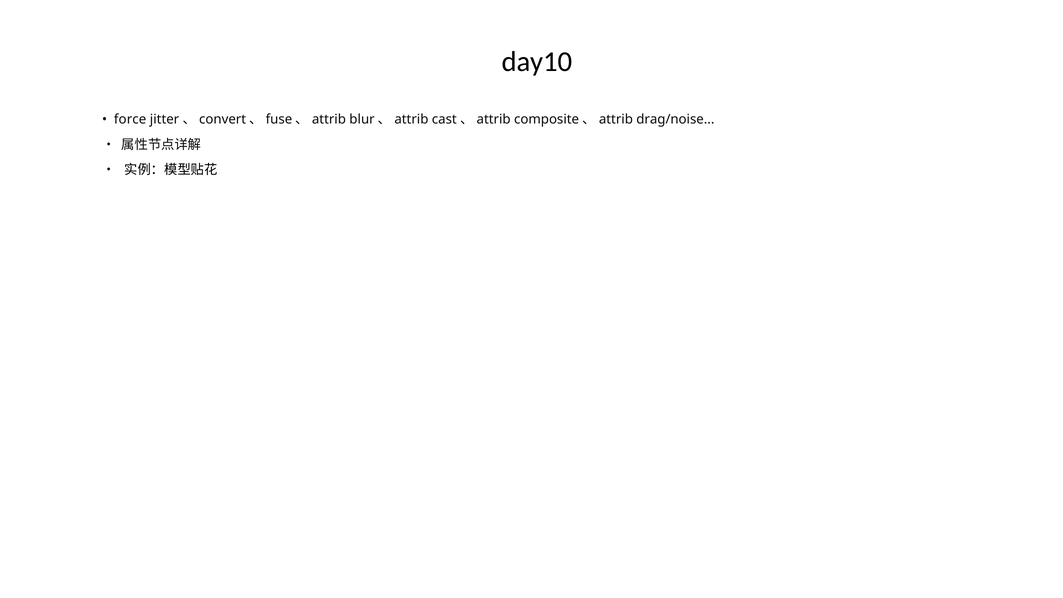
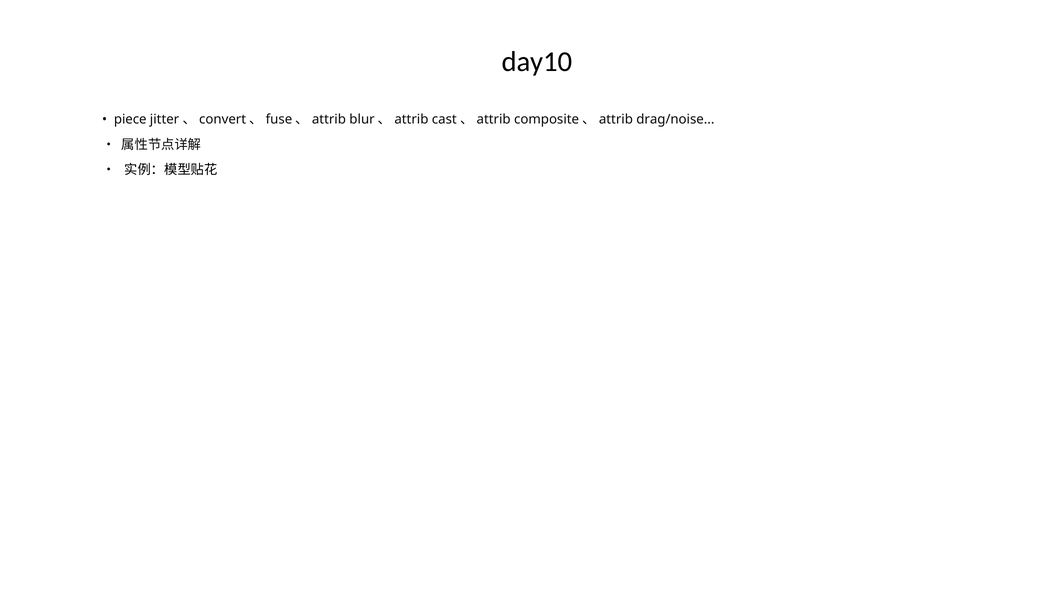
force: force -> piece
